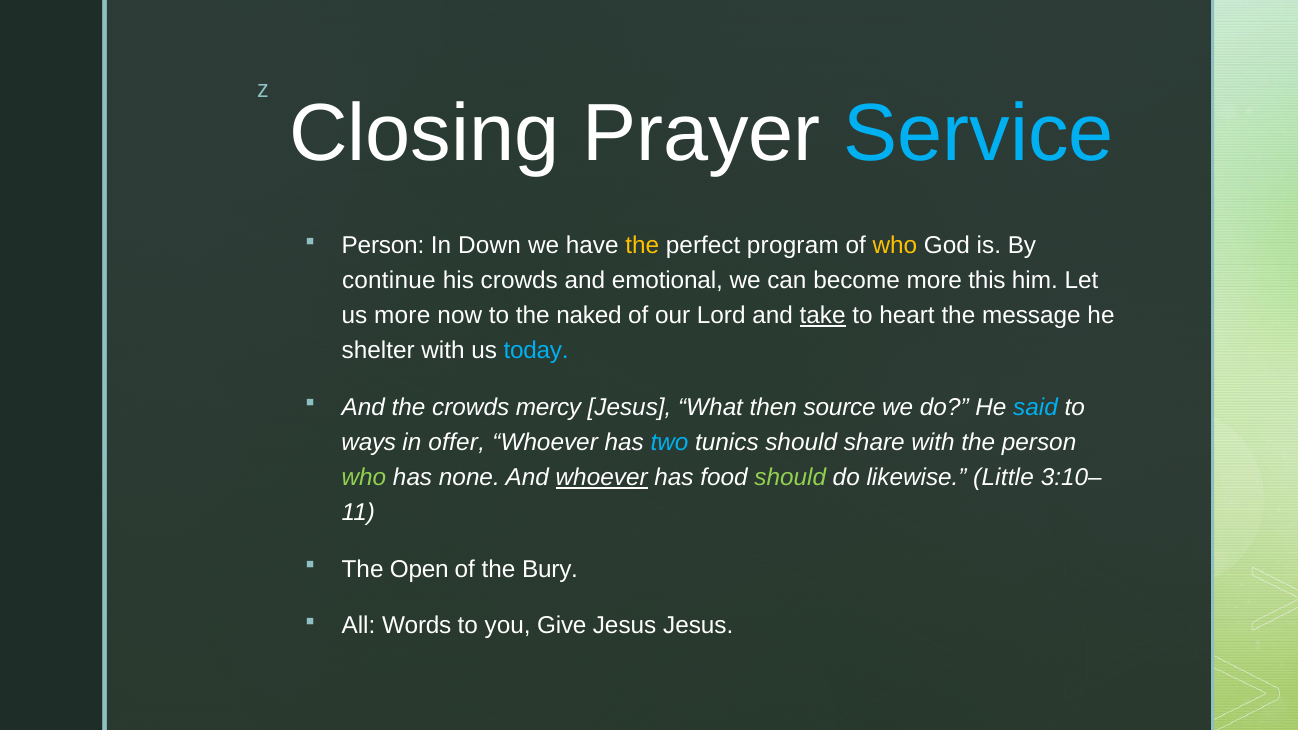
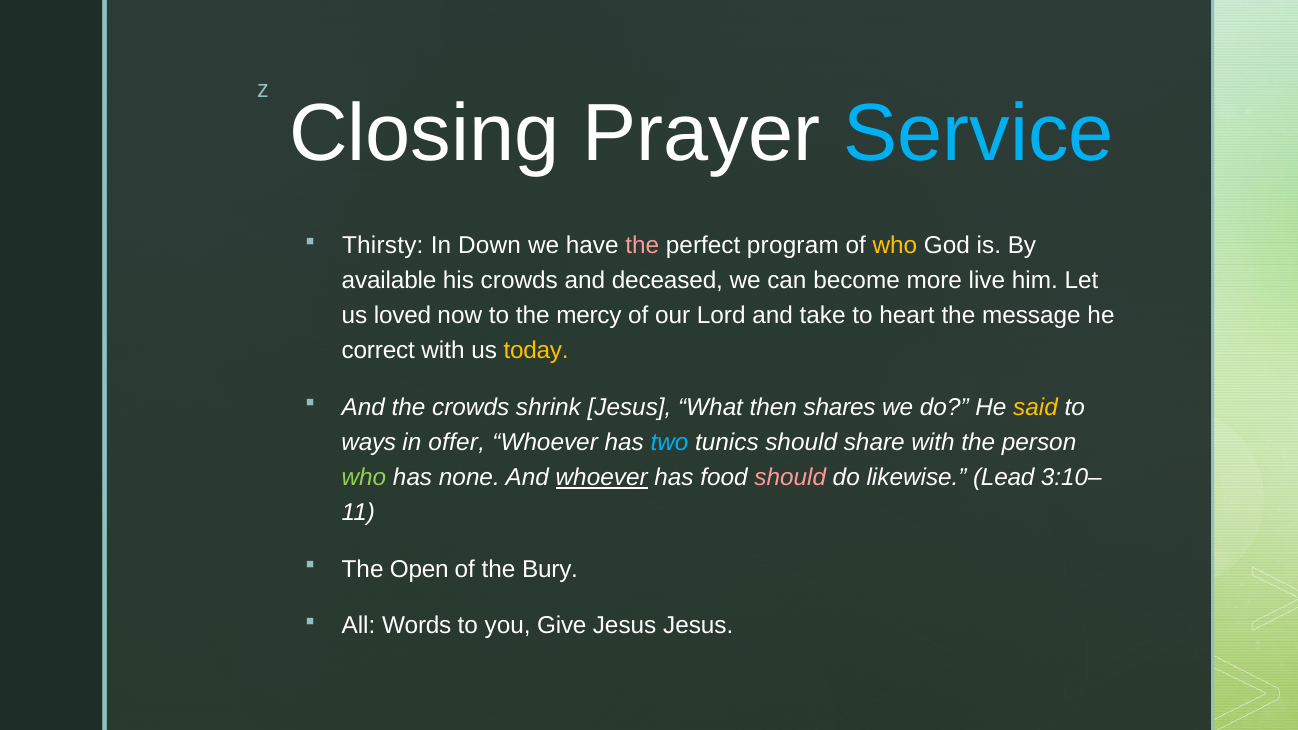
Person at (383, 246): Person -> Thirsty
the at (642, 246) colour: yellow -> pink
continue: continue -> available
emotional: emotional -> deceased
this: this -> live
us more: more -> loved
naked: naked -> mercy
take underline: present -> none
shelter: shelter -> correct
today colour: light blue -> yellow
mercy: mercy -> shrink
source: source -> shares
said colour: light blue -> yellow
should at (790, 478) colour: light green -> pink
Little: Little -> Lead
